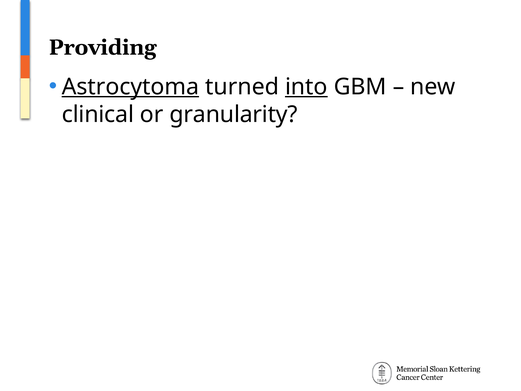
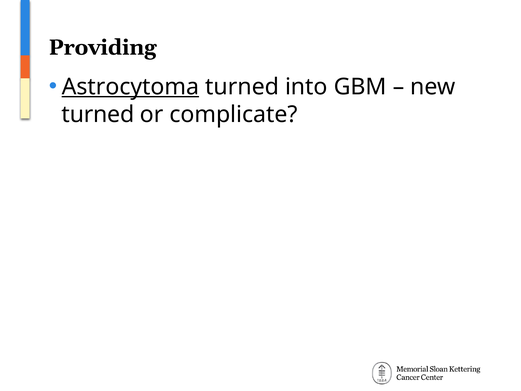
into underline: present -> none
clinical at (98, 114): clinical -> turned
granularity: granularity -> complicate
